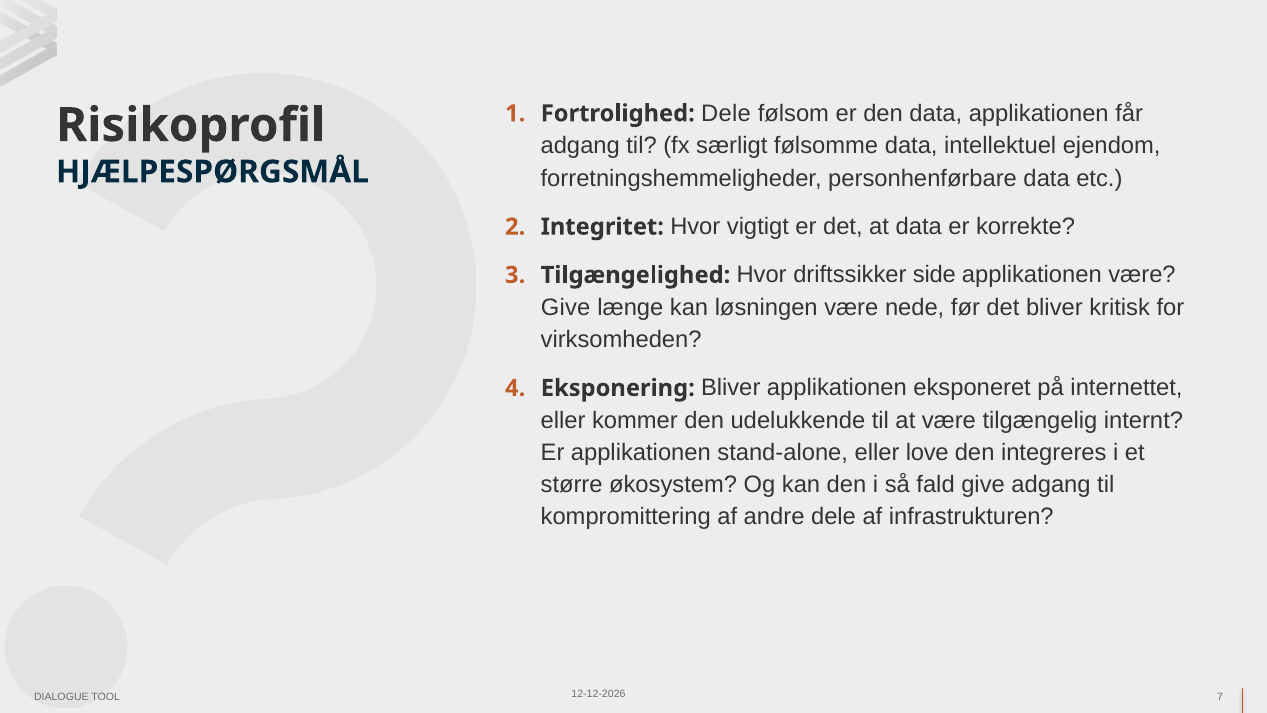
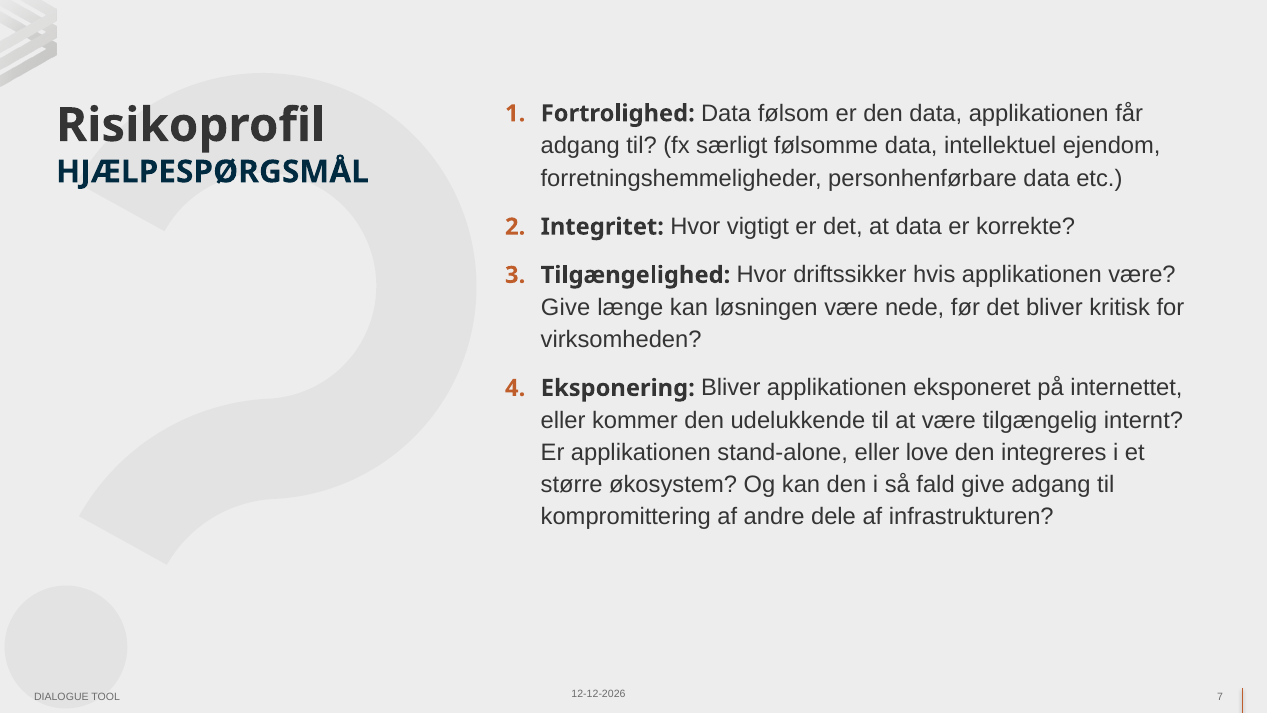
Fortrolighed Dele: Dele -> Data
side: side -> hvis
